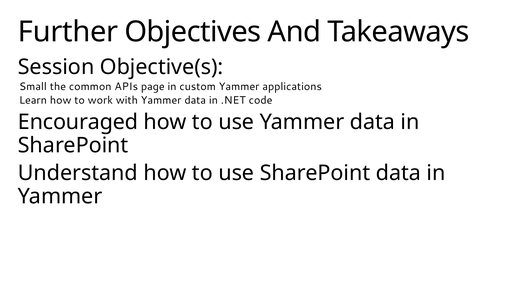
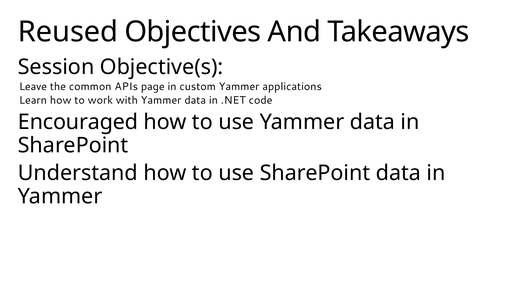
Further: Further -> Reused
Small: Small -> Leave
